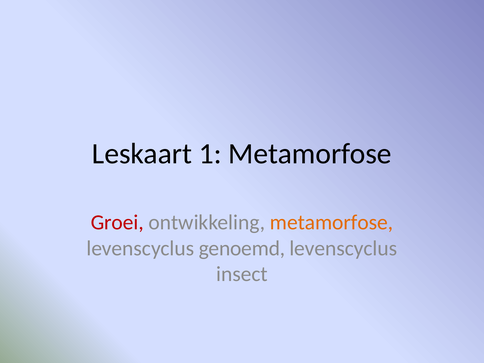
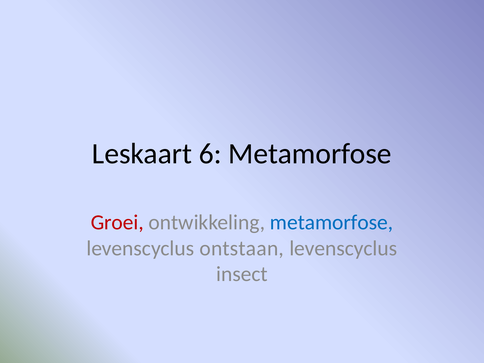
1: 1 -> 6
metamorfose at (331, 223) colour: orange -> blue
genoemd: genoemd -> ontstaan
